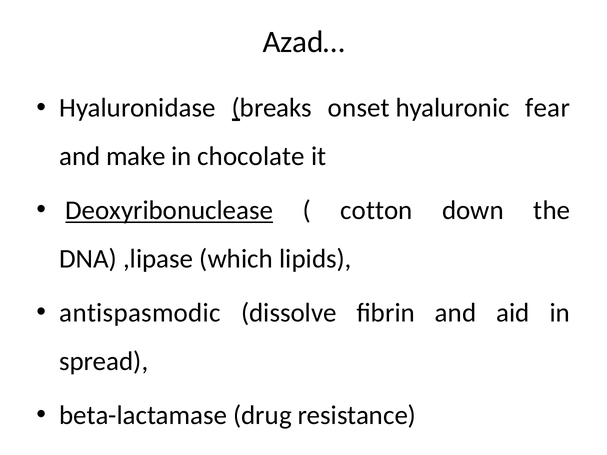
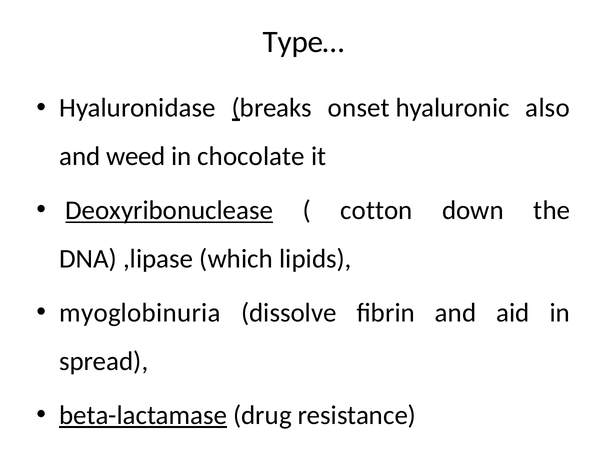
Azad…: Azad… -> Type…
fear: fear -> also
make: make -> weed
antispasmodic: antispasmodic -> myoglobinuria
beta-lactamase underline: none -> present
